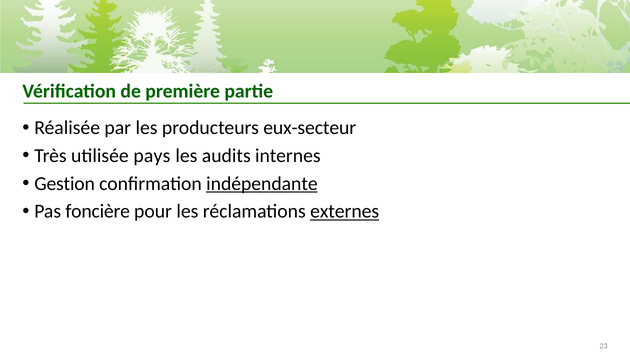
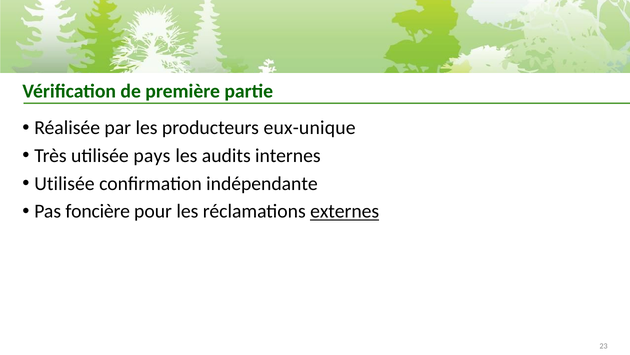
eux-secteur: eux-secteur -> eux-unique
Gestion at (65, 183): Gestion -> Utilisée
indépendante underline: present -> none
